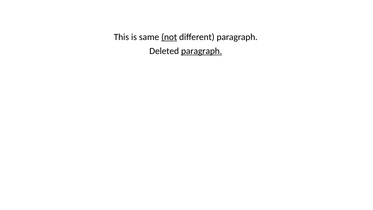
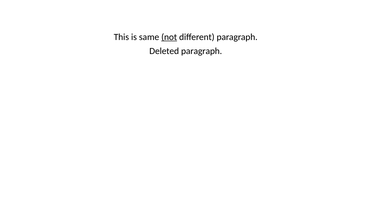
paragraph at (202, 51) underline: present -> none
